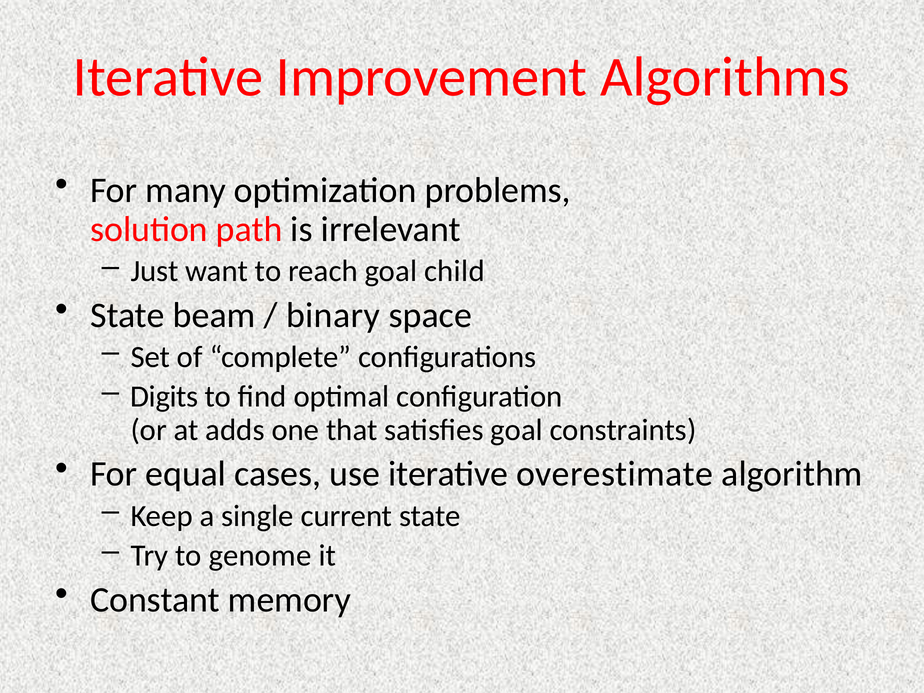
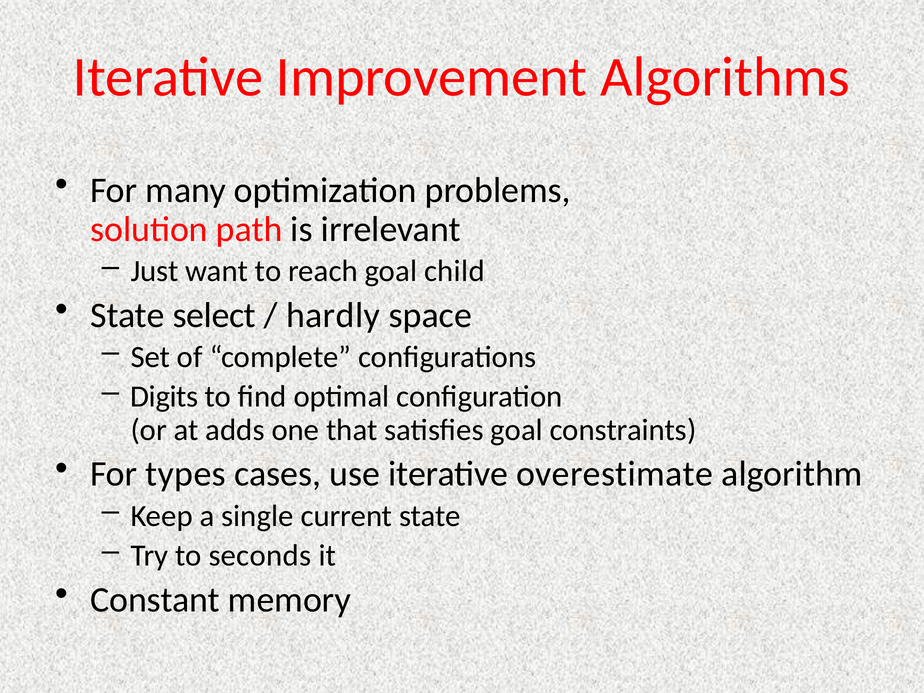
beam: beam -> select
binary: binary -> hardly
equal: equal -> types
genome: genome -> seconds
